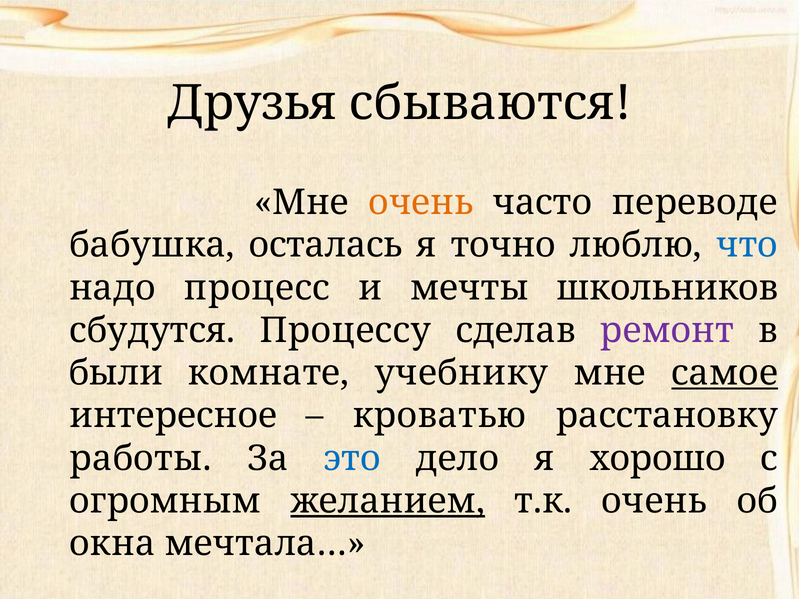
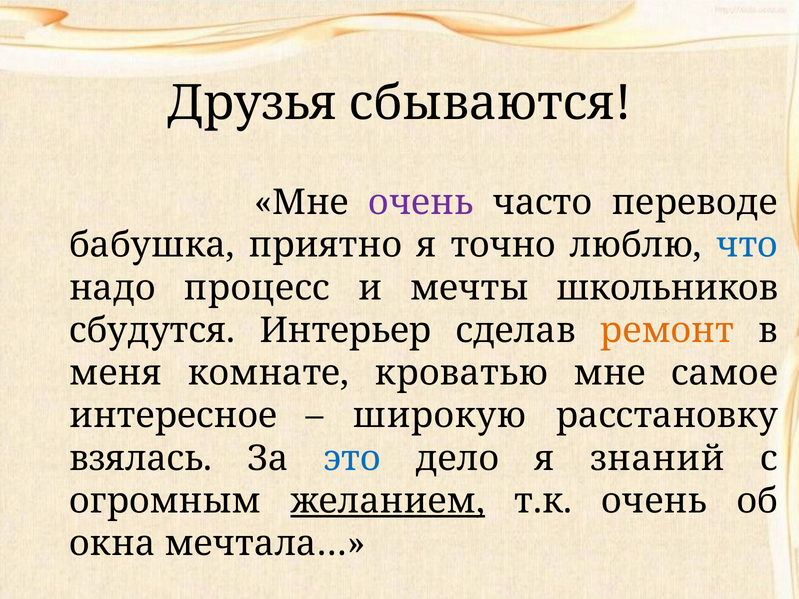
очень at (421, 203) colour: orange -> purple
осталась: осталась -> приятно
Процессу: Процессу -> Интерьер
ремонт colour: purple -> orange
были: были -> меня
учебнику: учебнику -> кроватью
самое underline: present -> none
кроватью: кроватью -> широкую
работы: работы -> взялась
хорошо: хорошо -> знаний
